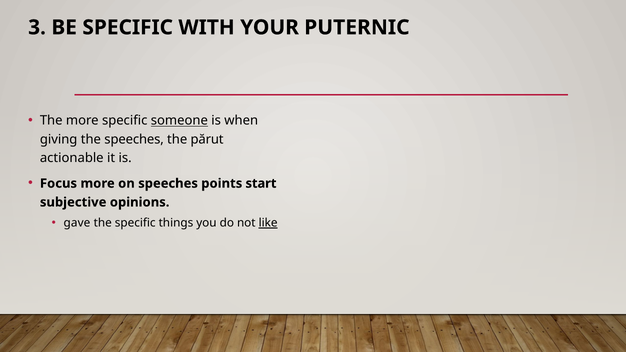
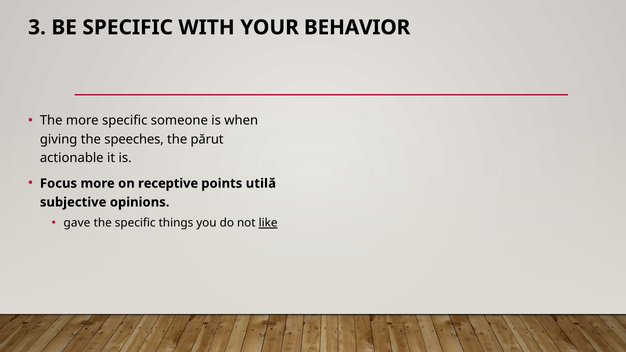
PUTERNIC: PUTERNIC -> BEHAVIOR
someone underline: present -> none
on speeches: speeches -> receptive
start: start -> utilă
